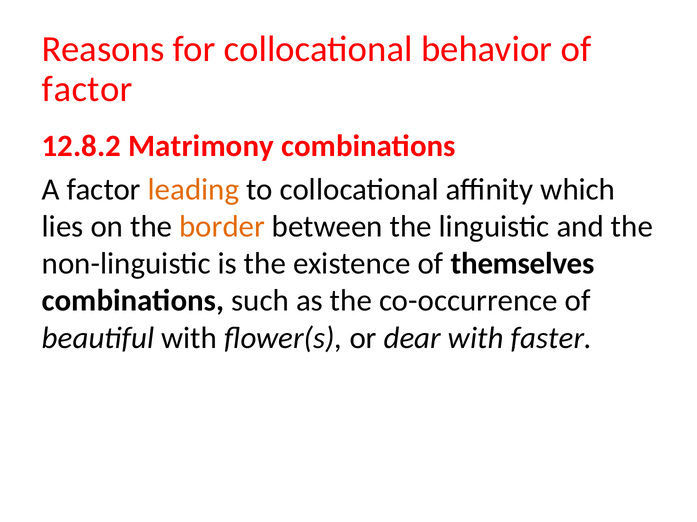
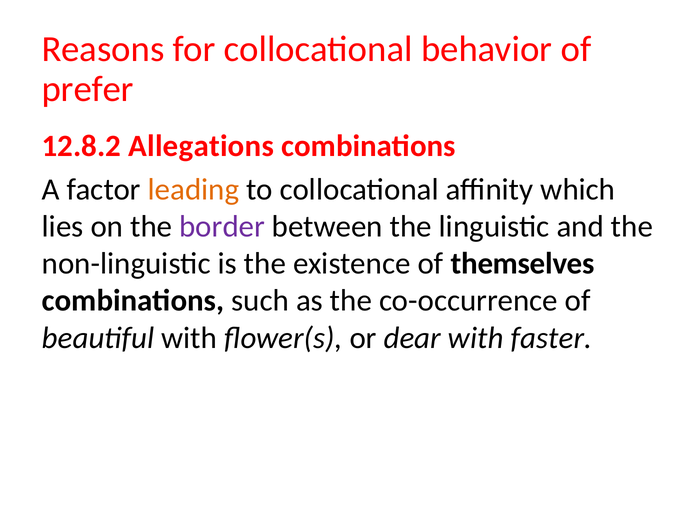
factor at (87, 89): factor -> prefer
Matrimony: Matrimony -> Allegations
border colour: orange -> purple
